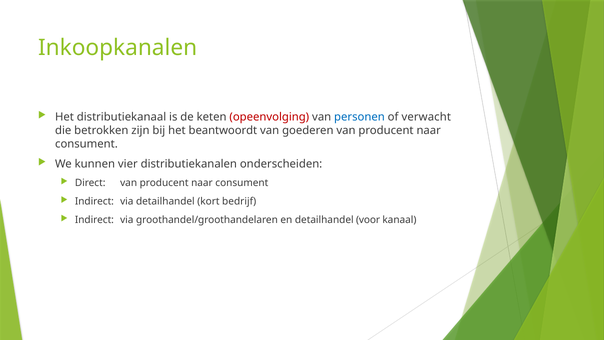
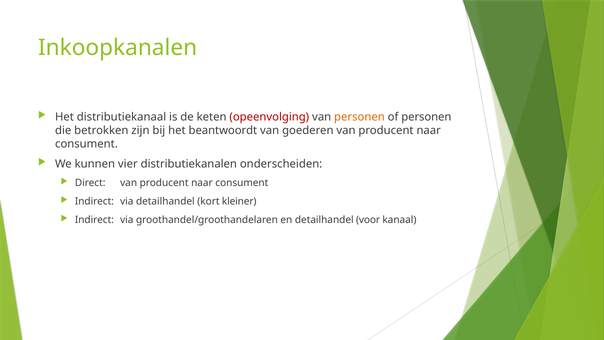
personen at (359, 117) colour: blue -> orange
of verwacht: verwacht -> personen
bedrijf: bedrijf -> kleiner
